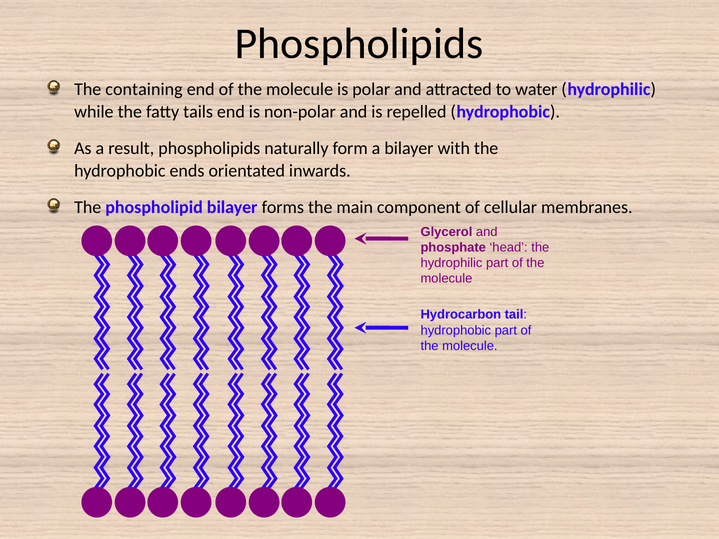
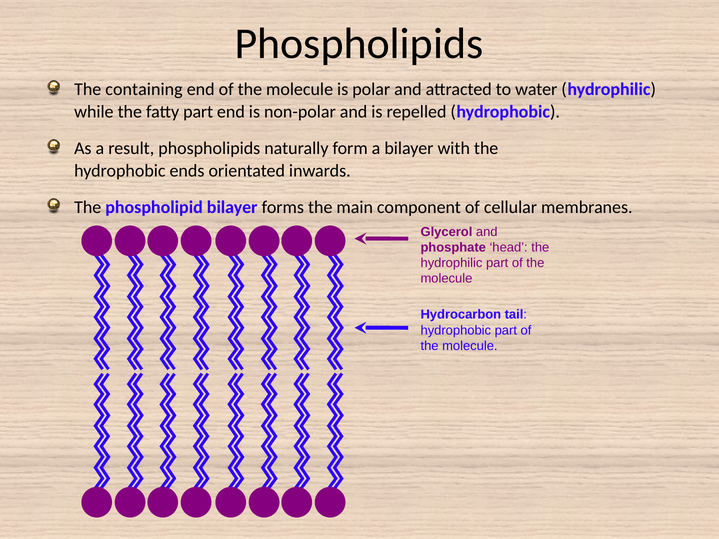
fatty tails: tails -> part
